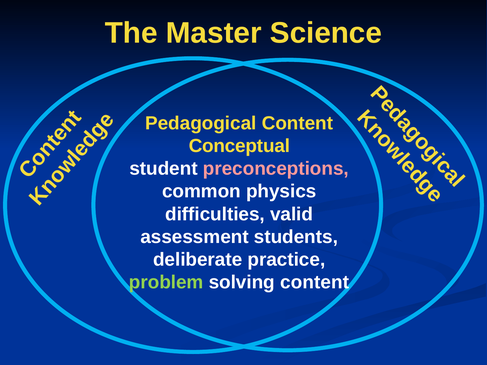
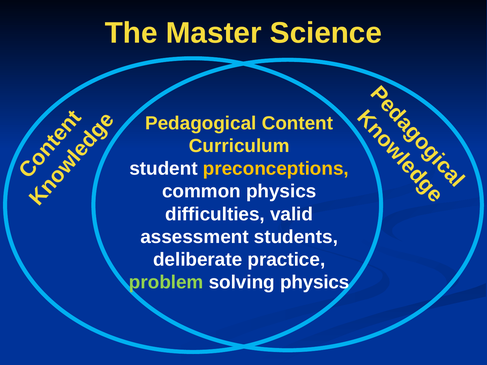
Conceptual: Conceptual -> Curriculum
preconceptions colour: pink -> yellow
solving content: content -> physics
